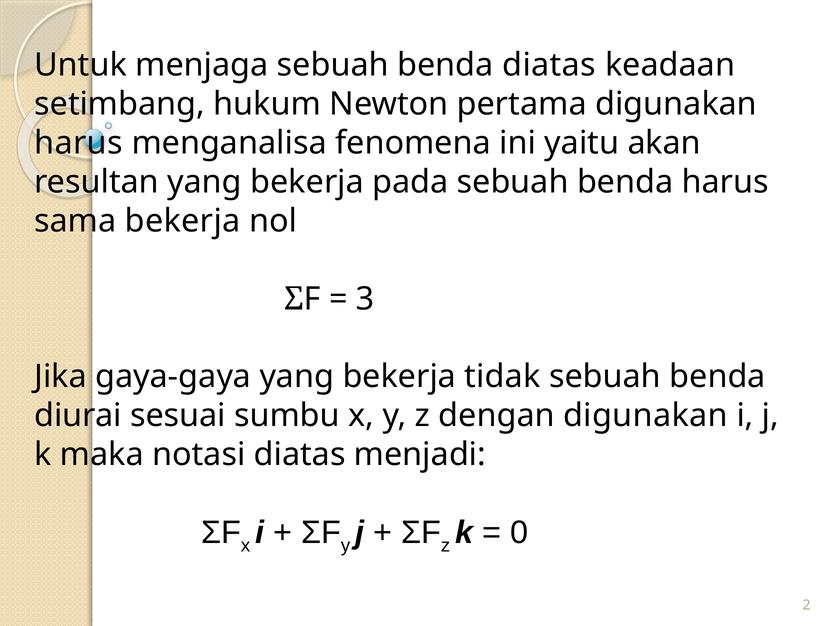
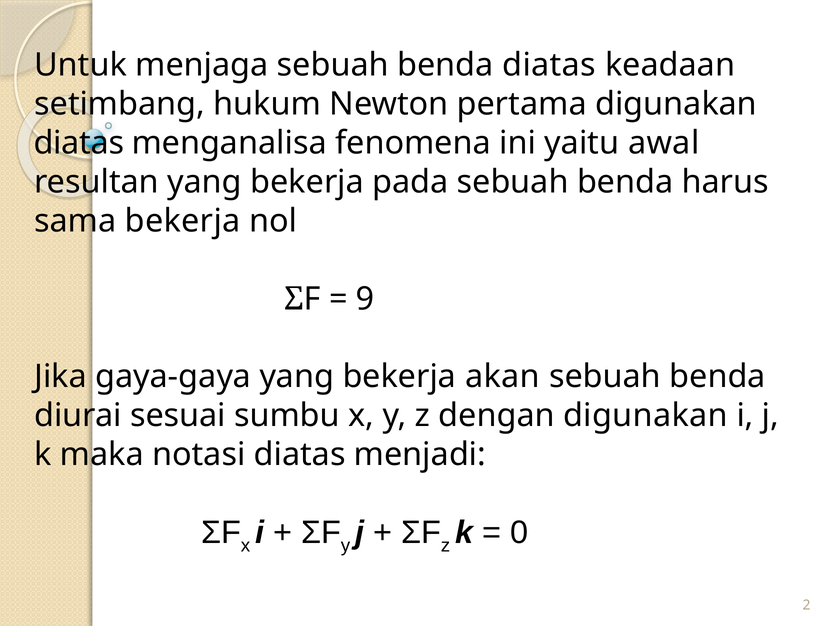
harus at (79, 143): harus -> diatas
akan: akan -> awal
3: 3 -> 9
tidak: tidak -> akan
